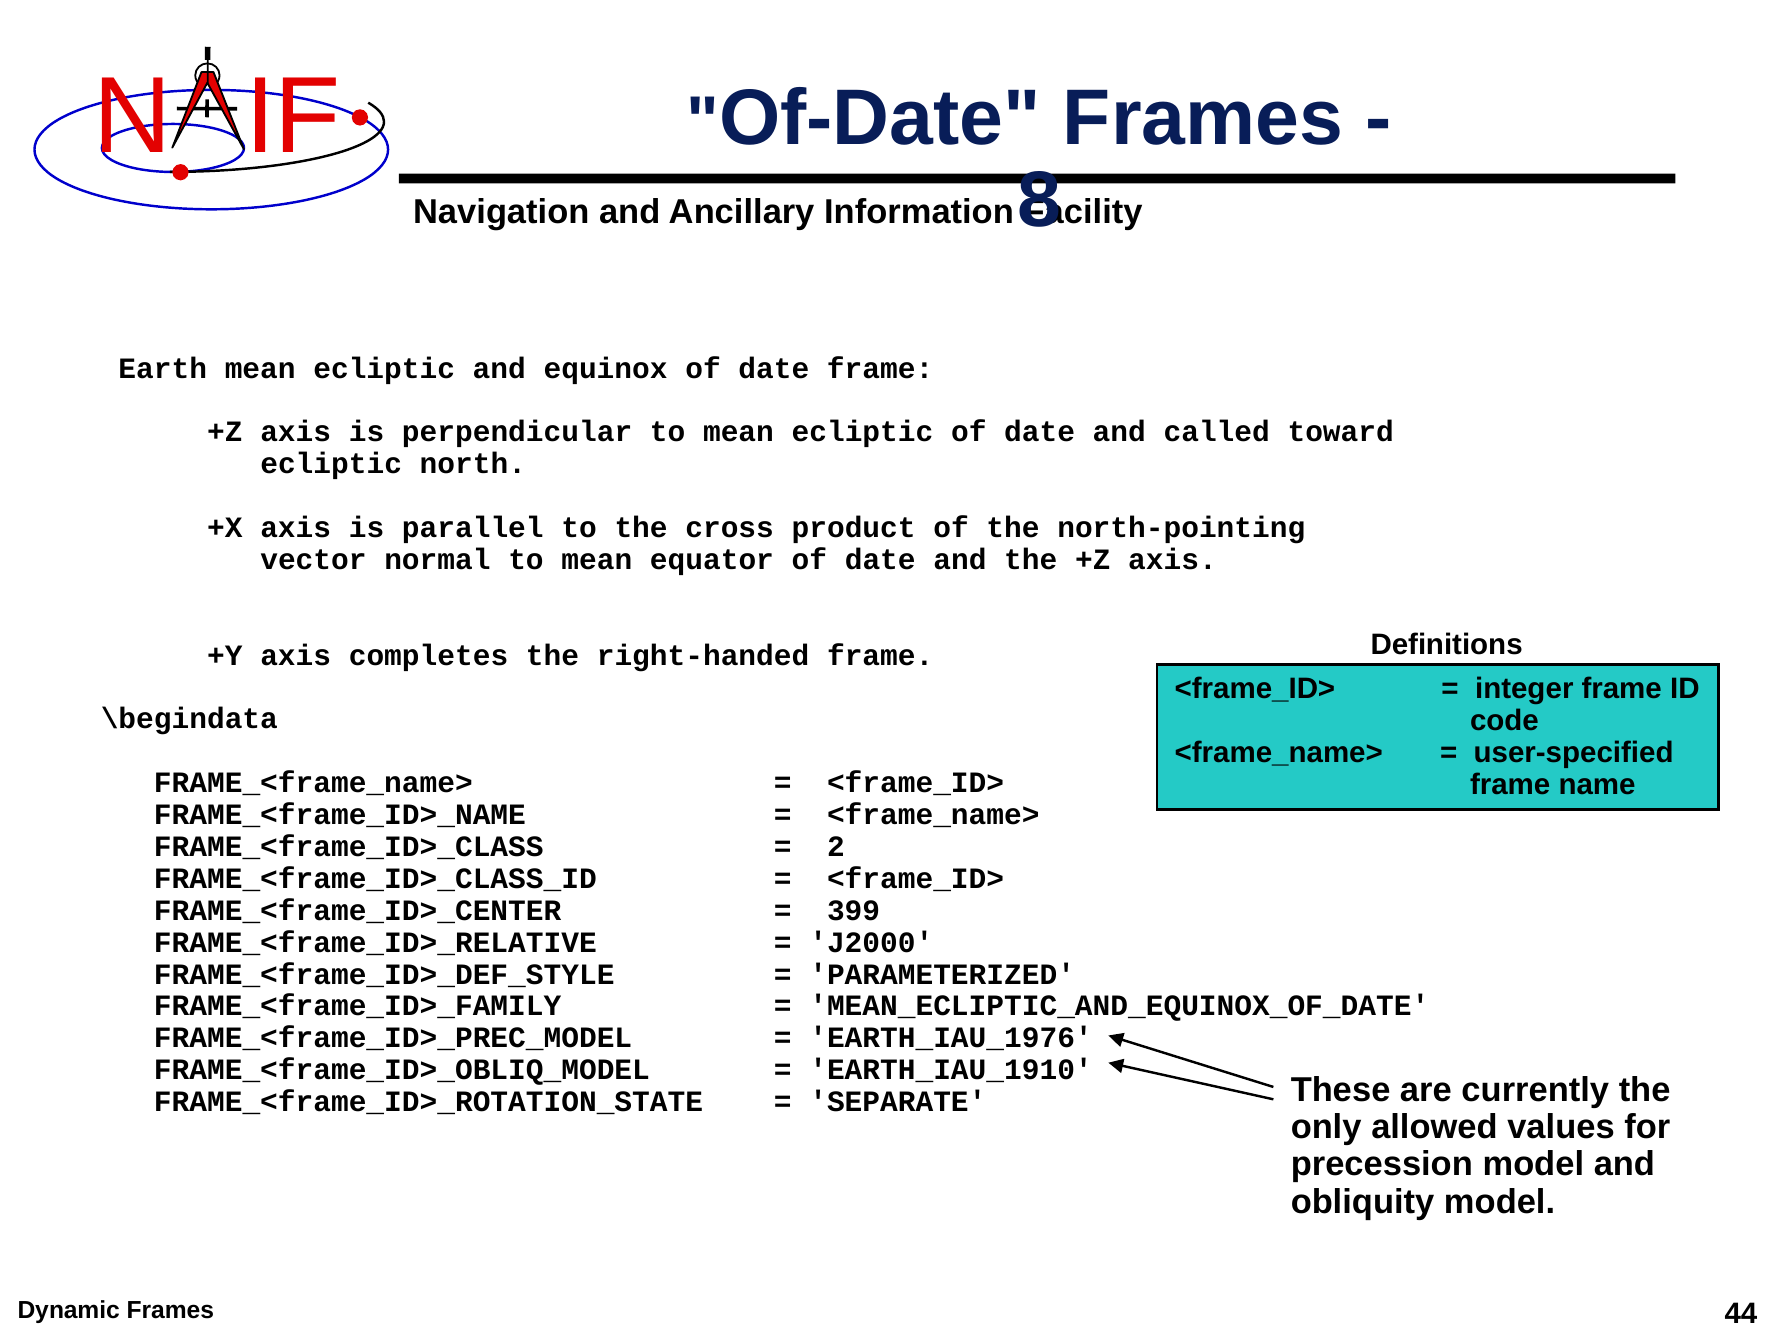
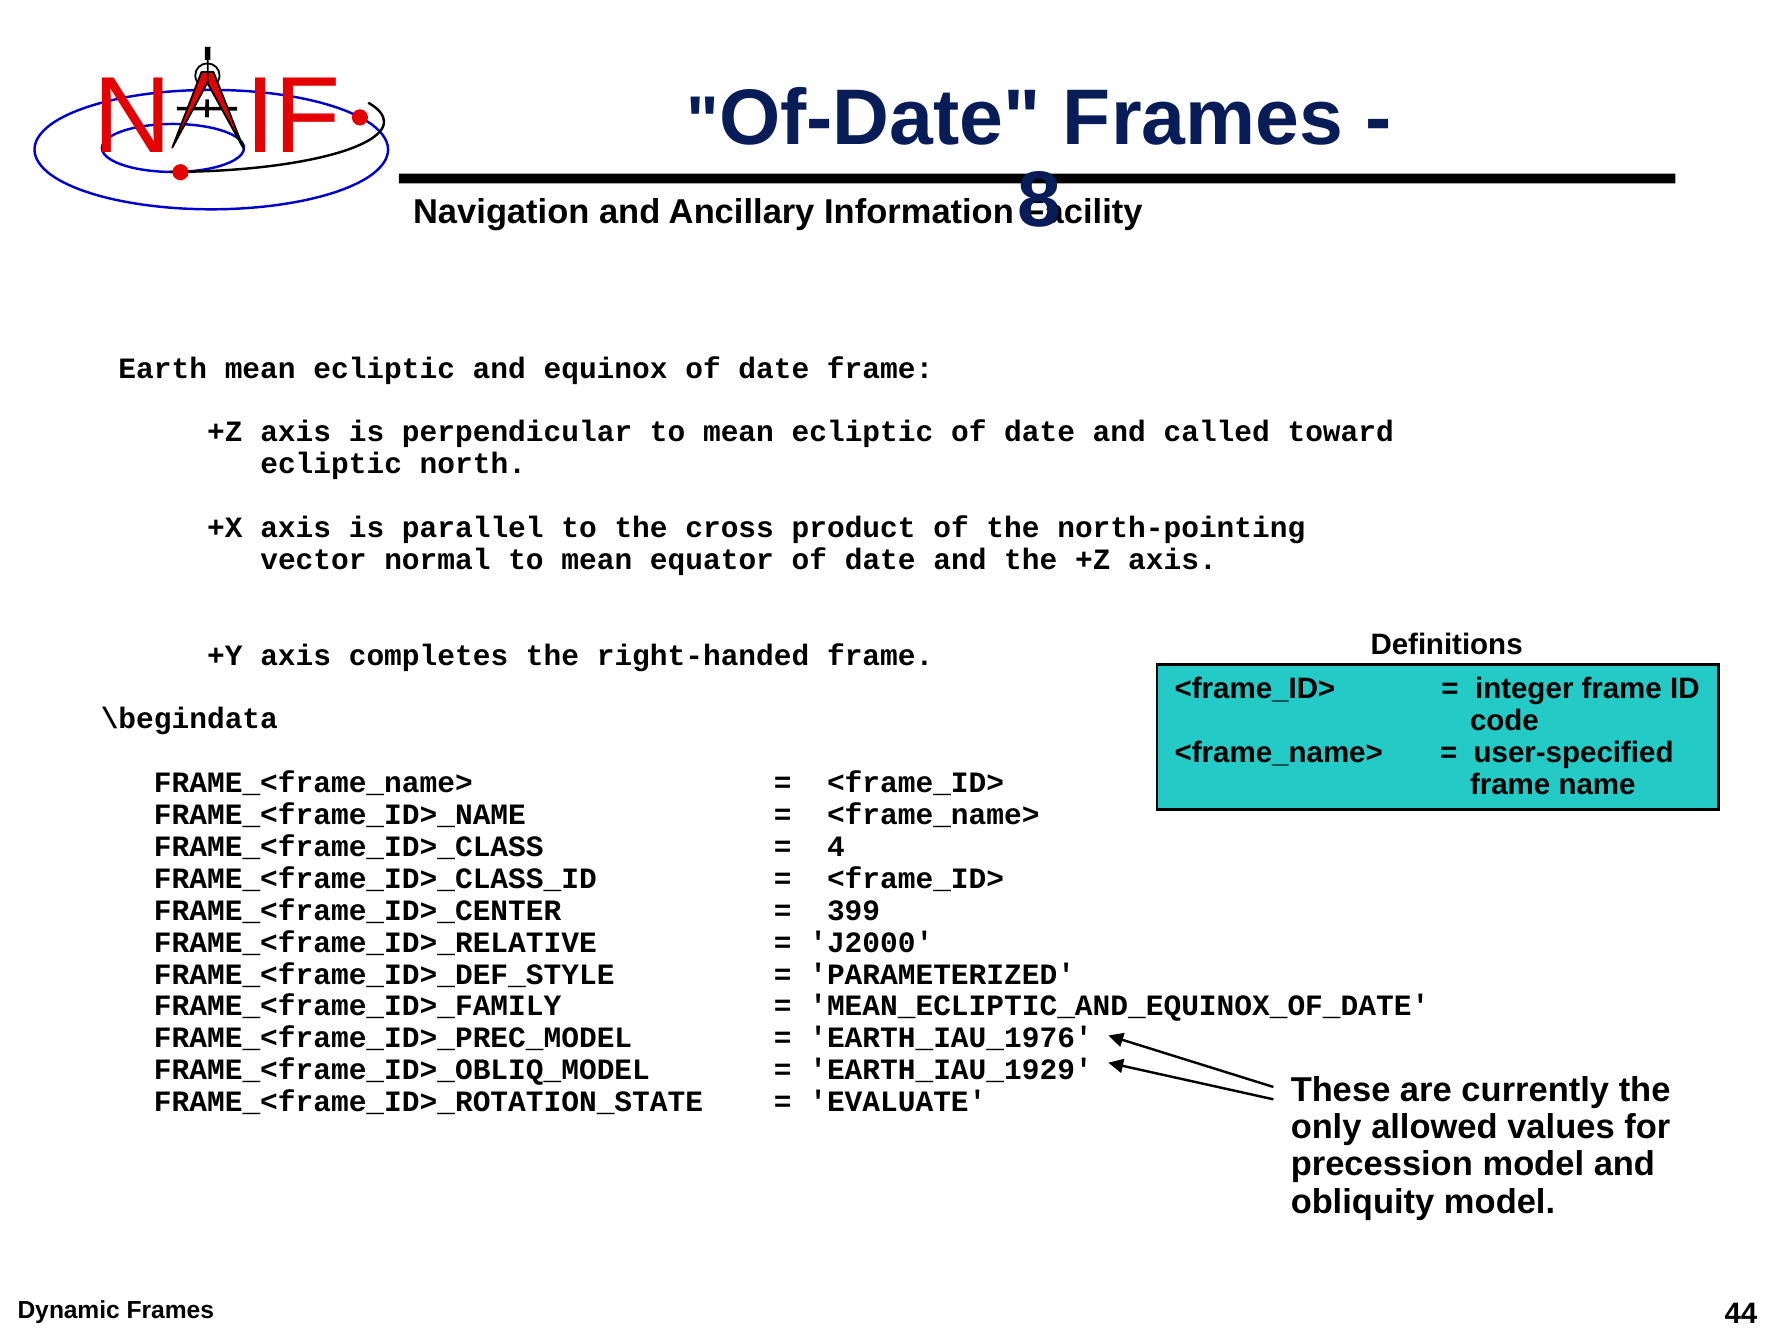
2: 2 -> 4
EARTH_IAU_1910: EARTH_IAU_1910 -> EARTH_IAU_1929
SEPARATE: SEPARATE -> EVALUATE
